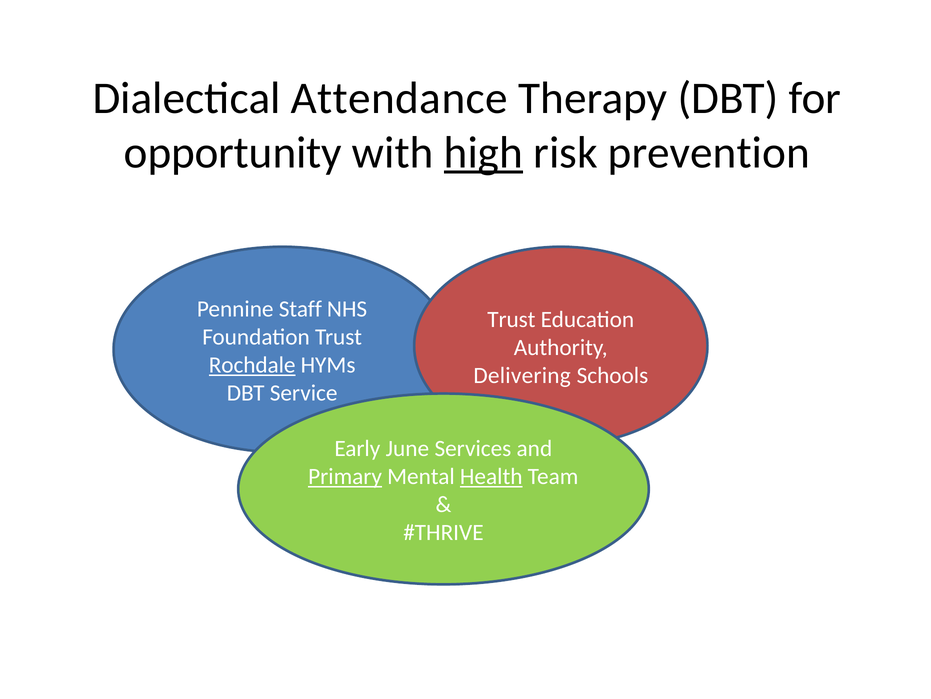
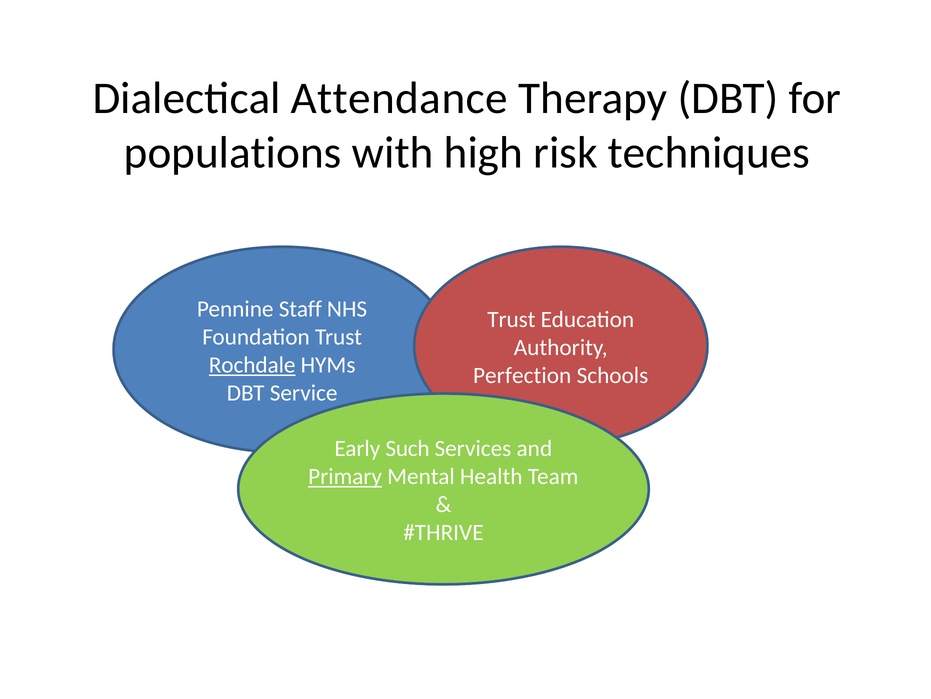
opportunity: opportunity -> populations
high underline: present -> none
prevention: prevention -> techniques
Delivering: Delivering -> Perfection
June: June -> Such
Health underline: present -> none
